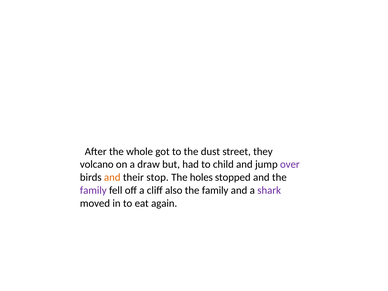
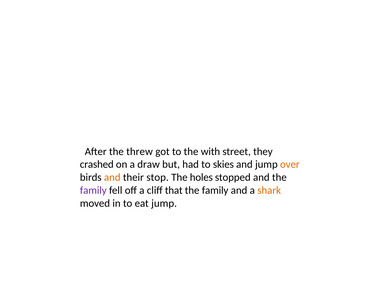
whole: whole -> threw
dust: dust -> with
volcano: volcano -> crashed
child: child -> skies
over colour: purple -> orange
also: also -> that
shark colour: purple -> orange
eat again: again -> jump
